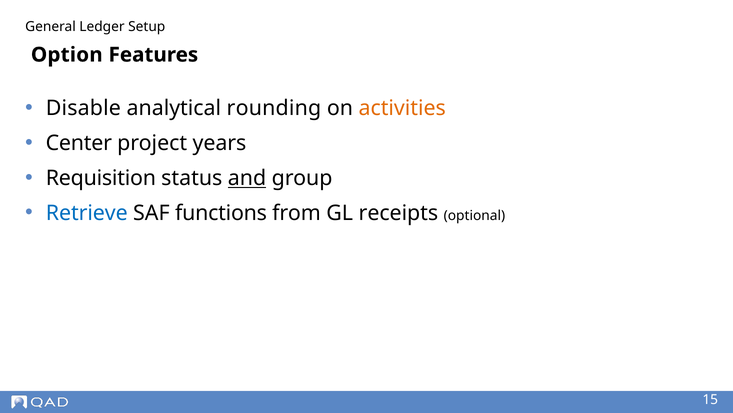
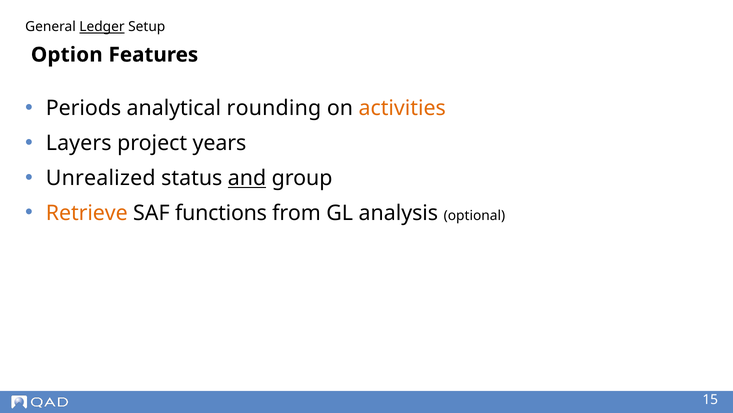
Ledger underline: none -> present
Disable: Disable -> Periods
Center: Center -> Layers
Requisition: Requisition -> Unrealized
Retrieve colour: blue -> orange
receipts: receipts -> analysis
